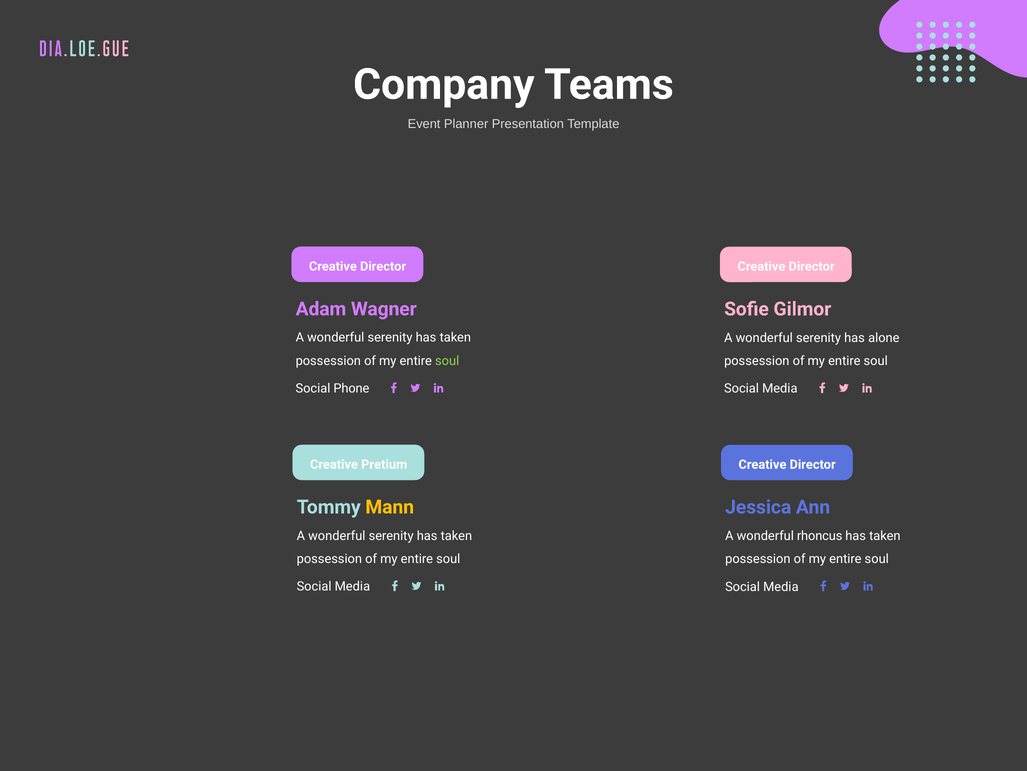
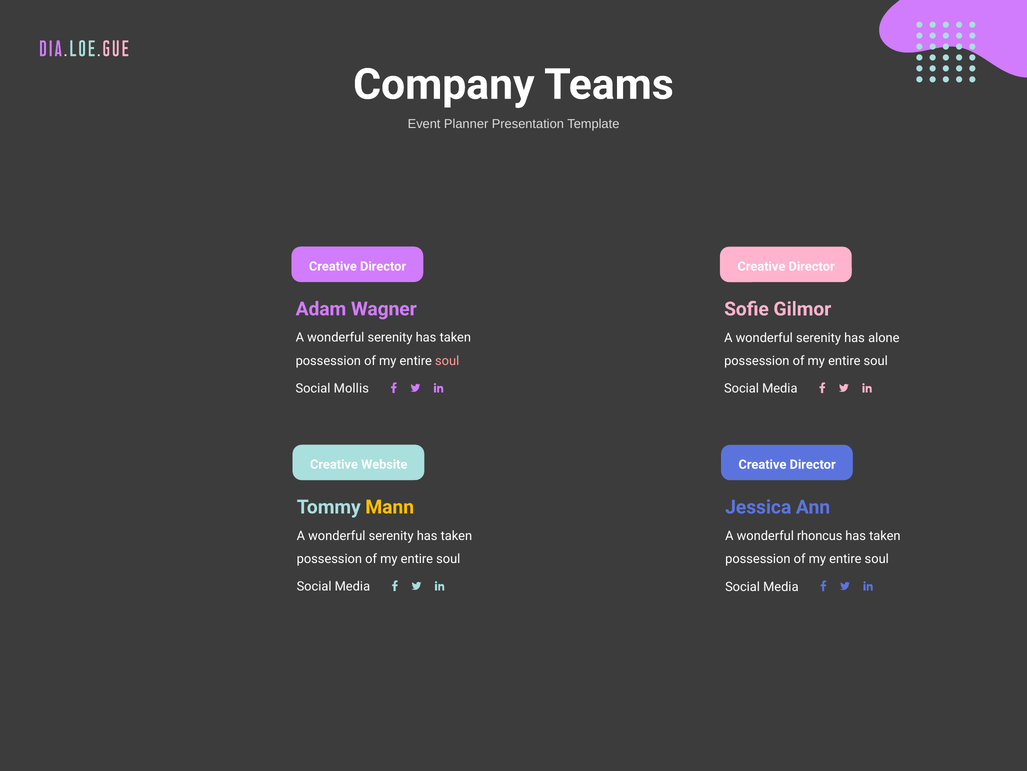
soul at (447, 361) colour: light green -> pink
Phone: Phone -> Mollis
Pretium: Pretium -> Website
